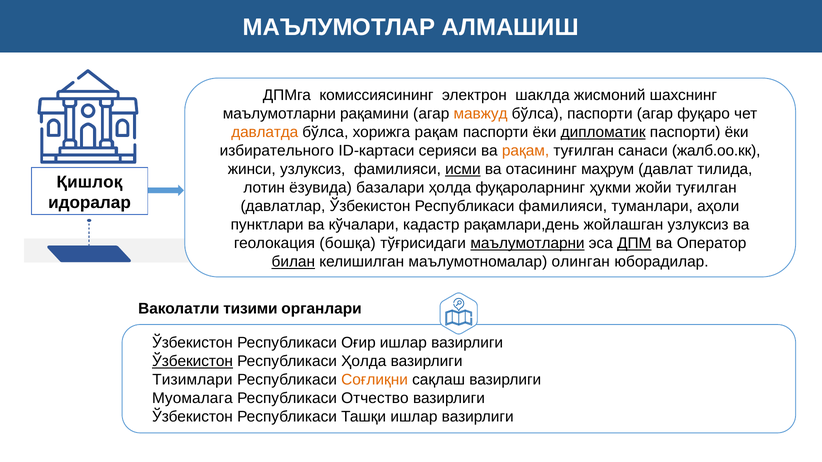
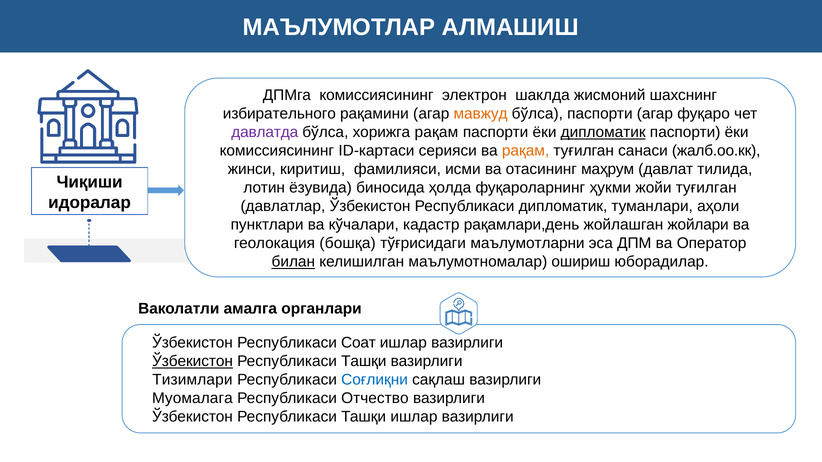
маълумотларни at (279, 114): маълумотларни -> избирательного
давлатда colour: orange -> purple
избирательного at (277, 151): избирательного -> комиссиясининг
жинси узлуксиз: узлуксиз -> киритиш
исми underline: present -> none
Қишлоқ: Қишлоқ -> Чиқиши
базалари: базалари -> биносида
Республикаси фамилияси: фамилияси -> дипломатик
жойлашган узлуксиз: узлуксиз -> жойлари
маълумотларни at (528, 243) underline: present -> none
ДПМ underline: present -> none
олинган: олинган -> ошириш
тизими: тизими -> амалга
Оғир: Оғир -> Соат
Ҳолда at (364, 362): Ҳолда -> Ташқи
Соғлиқни colour: orange -> blue
